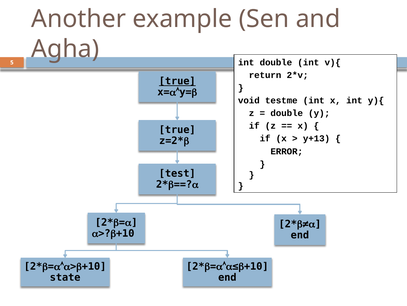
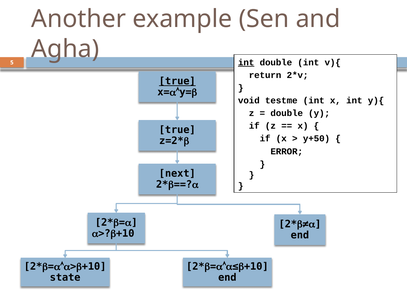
int at (246, 62) underline: none -> present
y+13: y+13 -> y+50
test: test -> next
